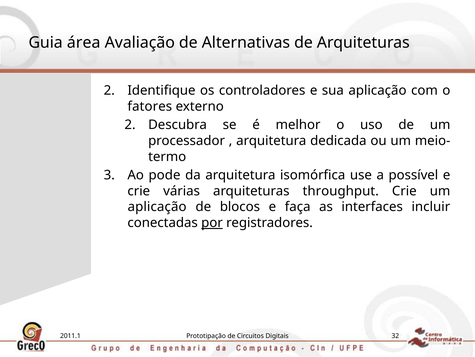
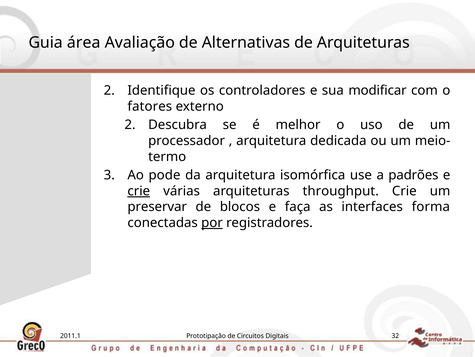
sua aplicação: aplicação -> modificar
possível: possível -> padrões
crie at (139, 191) underline: none -> present
aplicação at (157, 207): aplicação -> preservar
incluir: incluir -> forma
